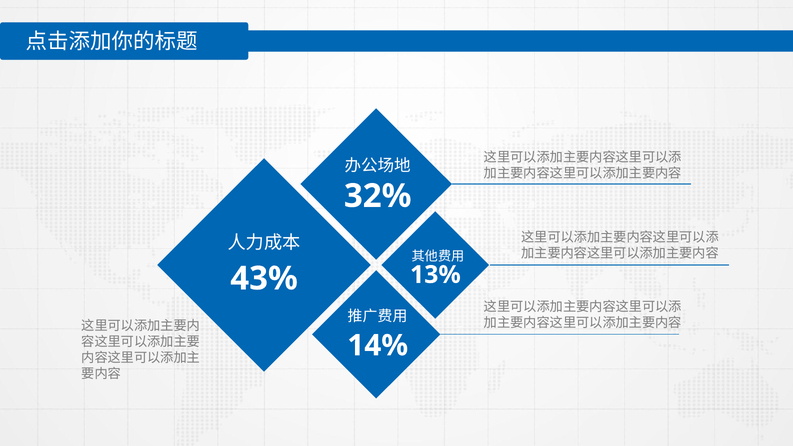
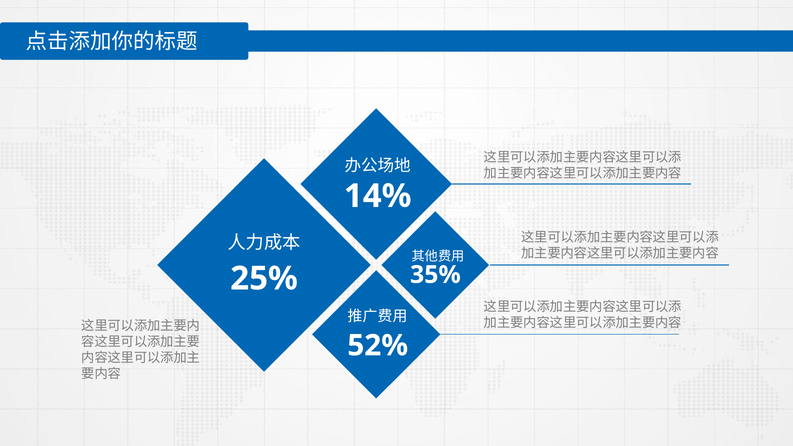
32%: 32% -> 14%
13%: 13% -> 35%
43%: 43% -> 25%
14%: 14% -> 52%
